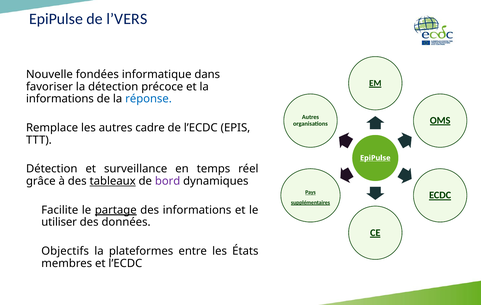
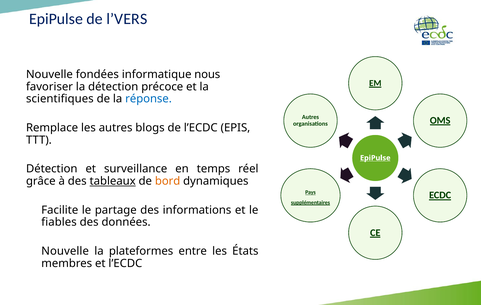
dans: dans -> nous
informations at (60, 99): informations -> scientifiques
cadre: cadre -> blogs
bord colour: purple -> orange
partage underline: present -> none
utiliser: utiliser -> fiables
Objectifs at (65, 251): Objectifs -> Nouvelle
